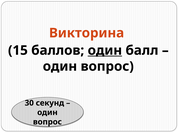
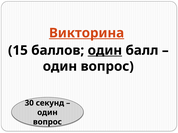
Викторина underline: none -> present
